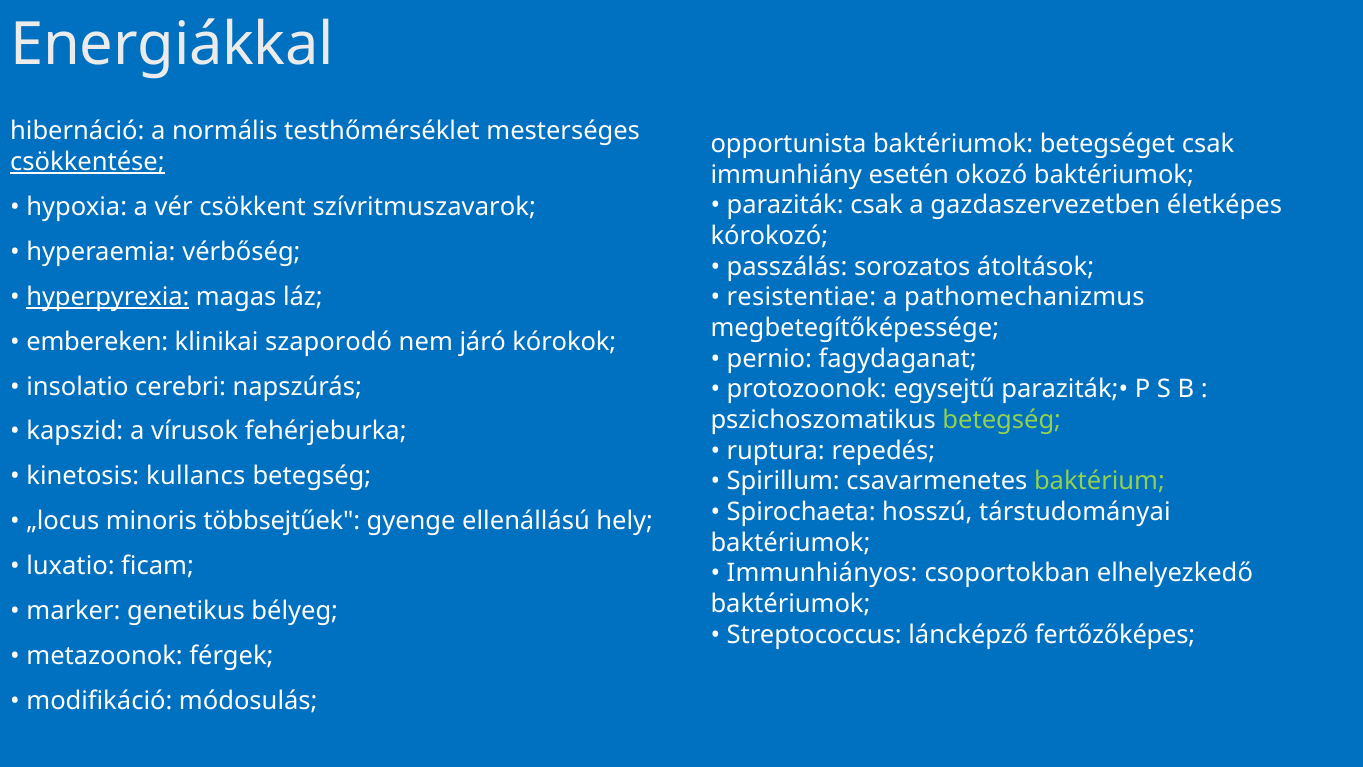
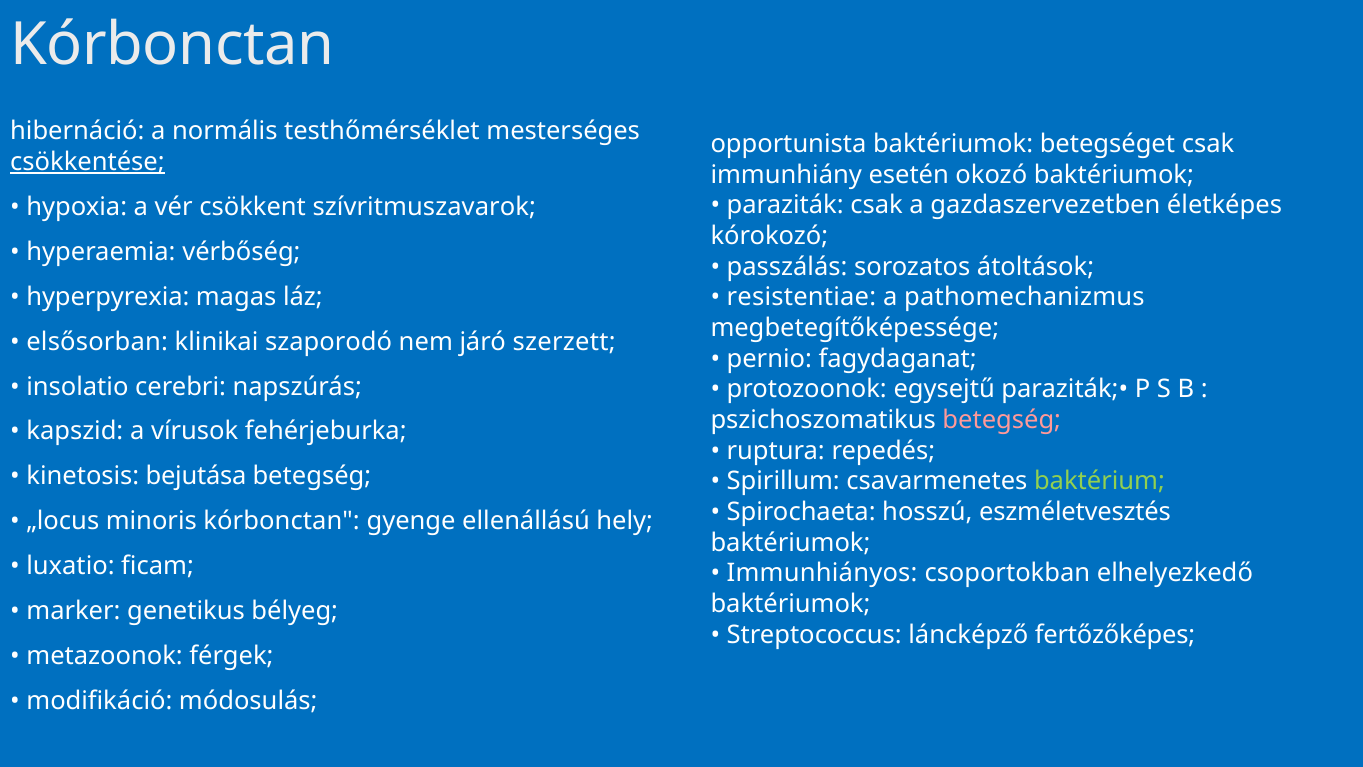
Energiákkal at (172, 45): Energiákkal -> Kórbonctan
hyperpyrexia underline: present -> none
embereken: embereken -> elsősorban
kórokok: kórokok -> szerzett
betegség at (1002, 420) colour: light green -> pink
kullancs: kullancs -> bejutása
társtudományai: társtudományai -> eszméletvesztés
minoris többsejtűek: többsejtűek -> kórbonctan
